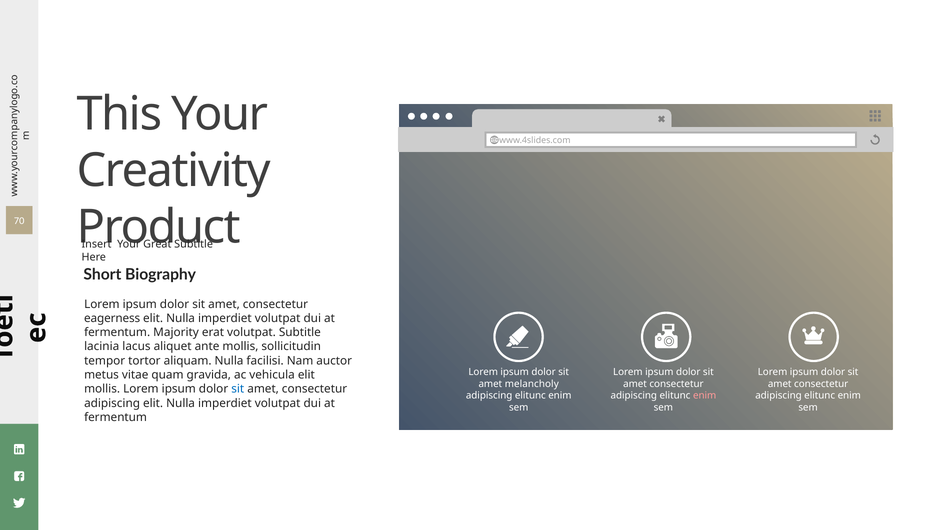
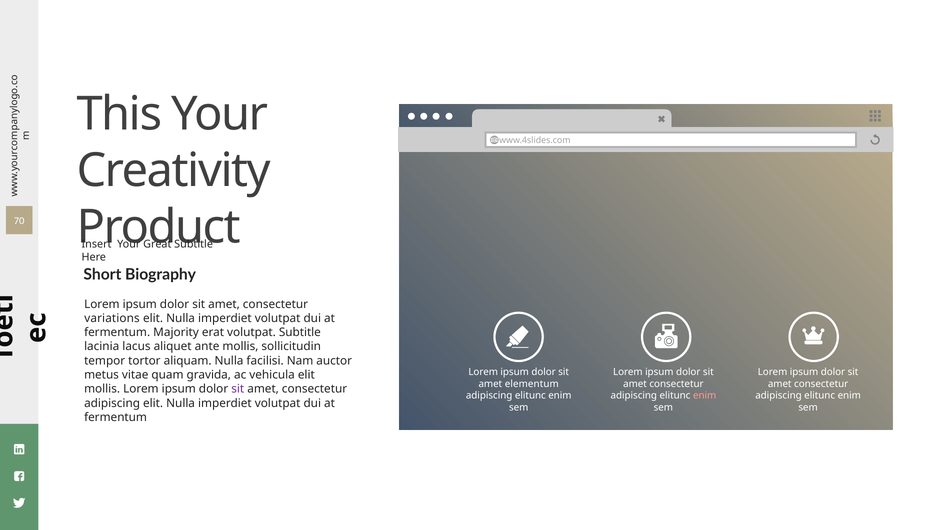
eagerness: eagerness -> variations
melancholy: melancholy -> elementum
sit at (238, 389) colour: blue -> purple
